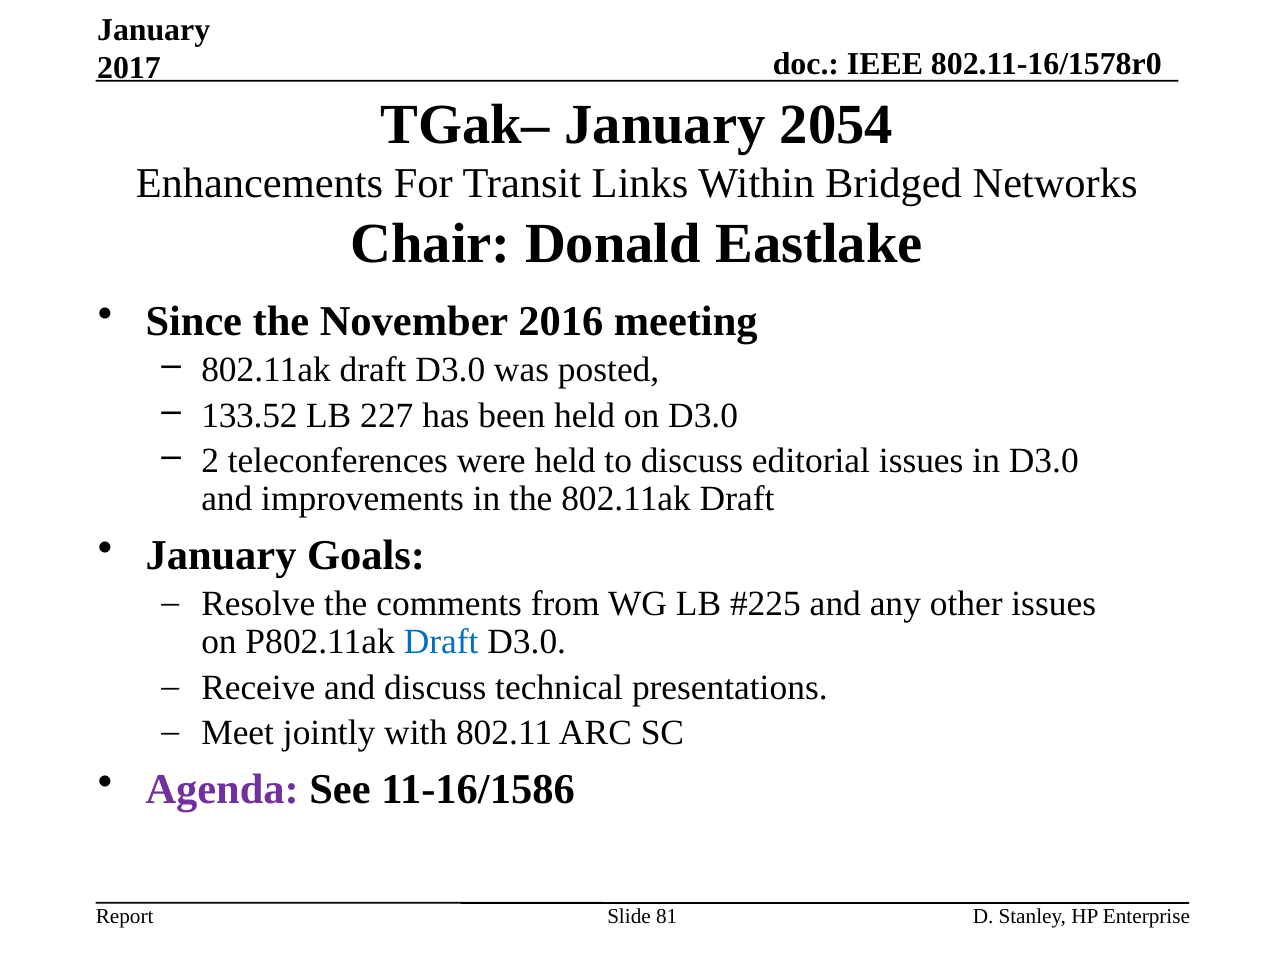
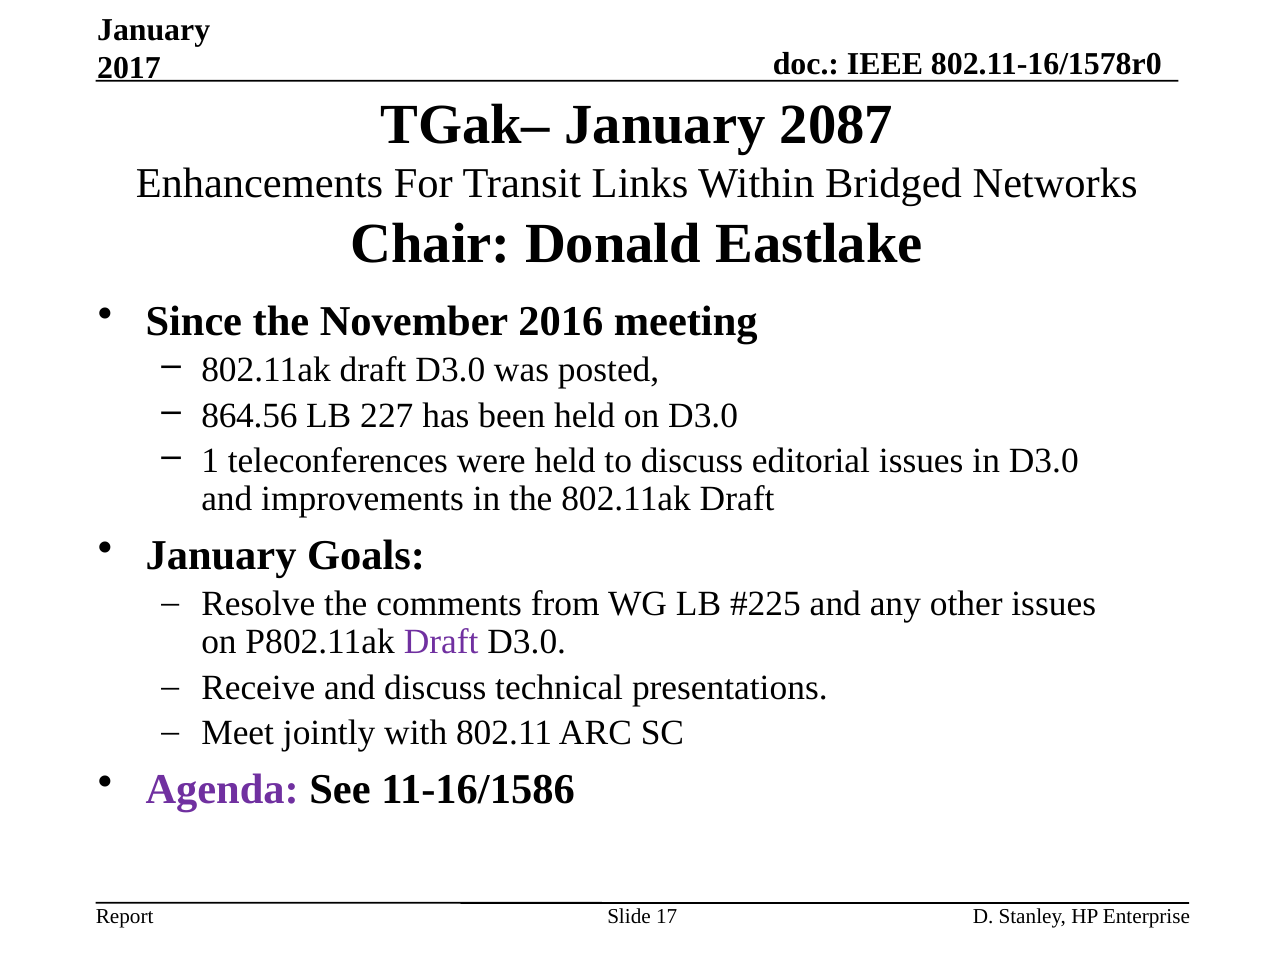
2054: 2054 -> 2087
133.52: 133.52 -> 864.56
2: 2 -> 1
Draft at (441, 642) colour: blue -> purple
81: 81 -> 17
